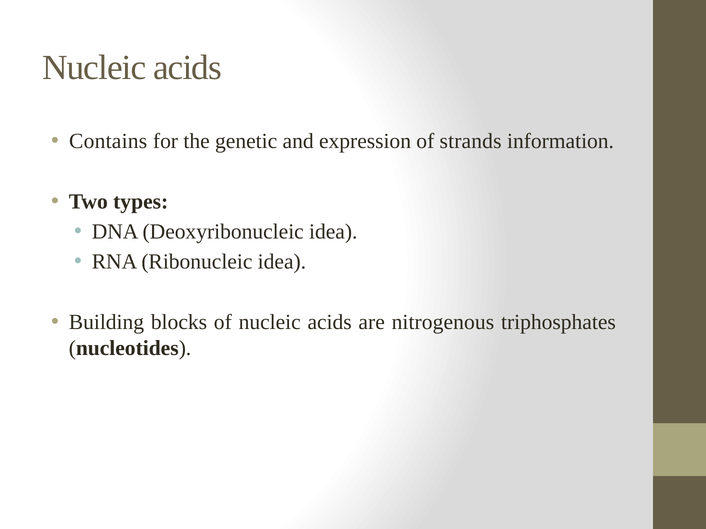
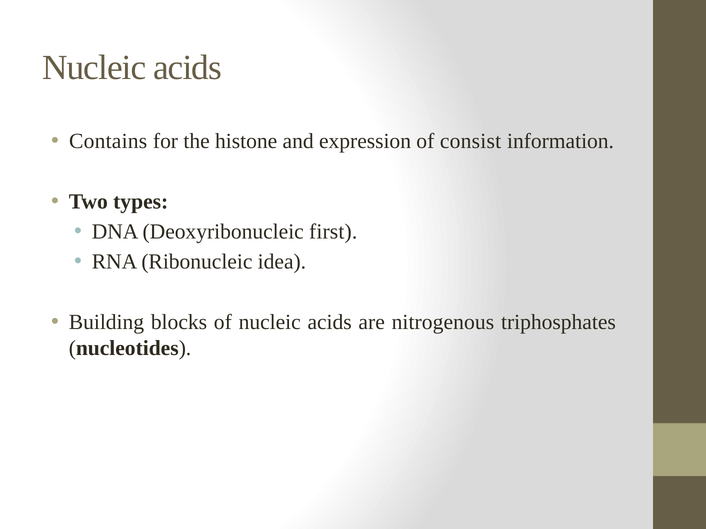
genetic: genetic -> histone
strands: strands -> consist
Deoxyribonucleic idea: idea -> first
